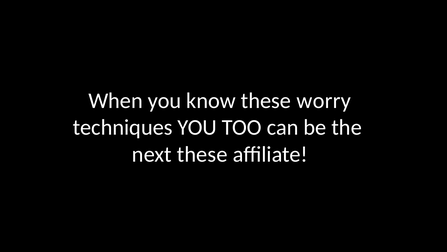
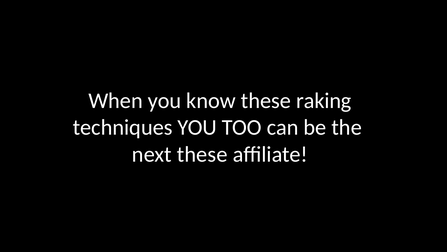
worry: worry -> raking
